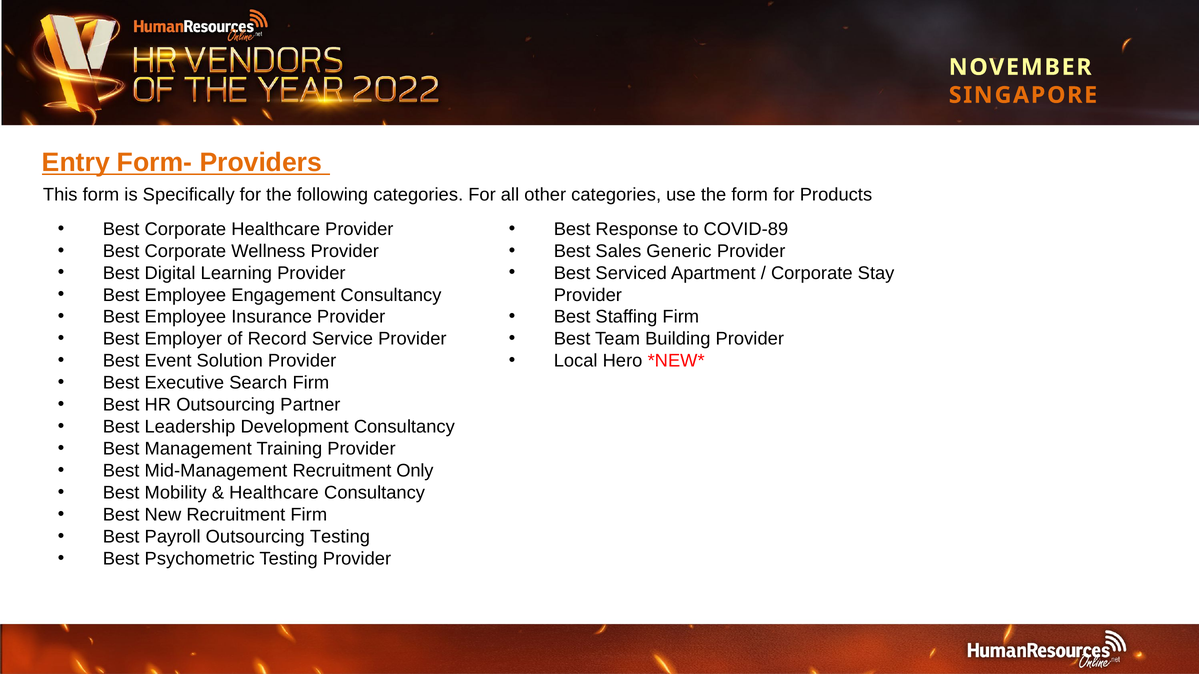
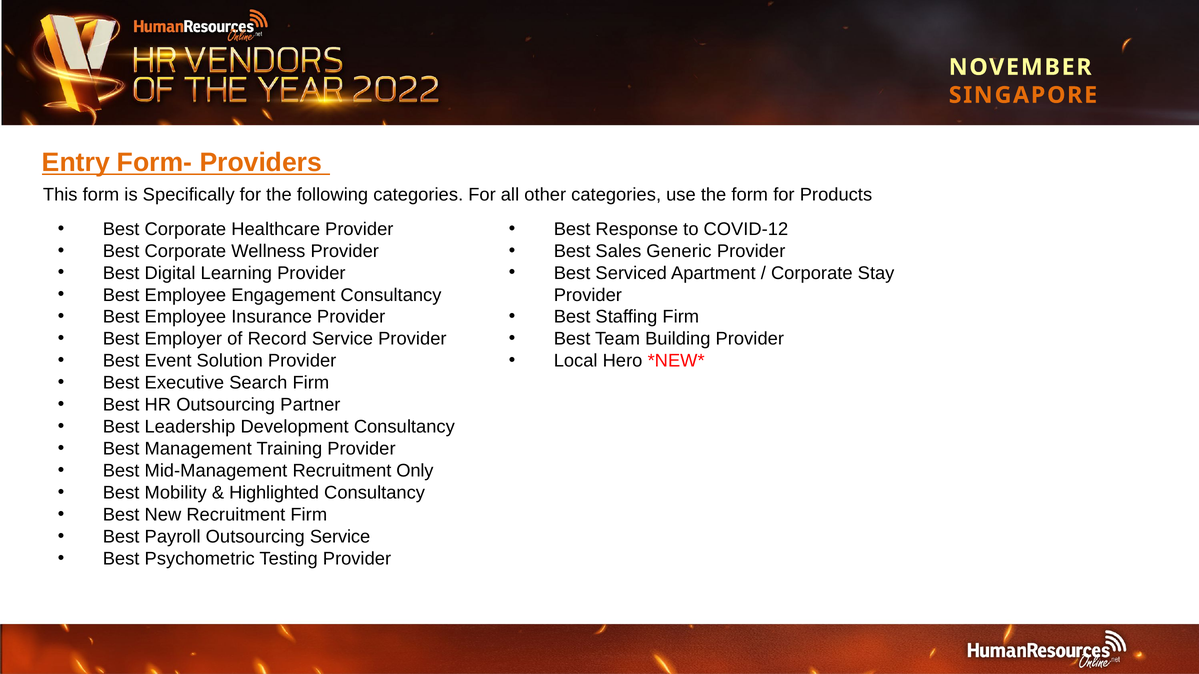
COVID-89: COVID-89 -> COVID-12
Healthcare at (274, 493): Healthcare -> Highlighted
Outsourcing Testing: Testing -> Service
